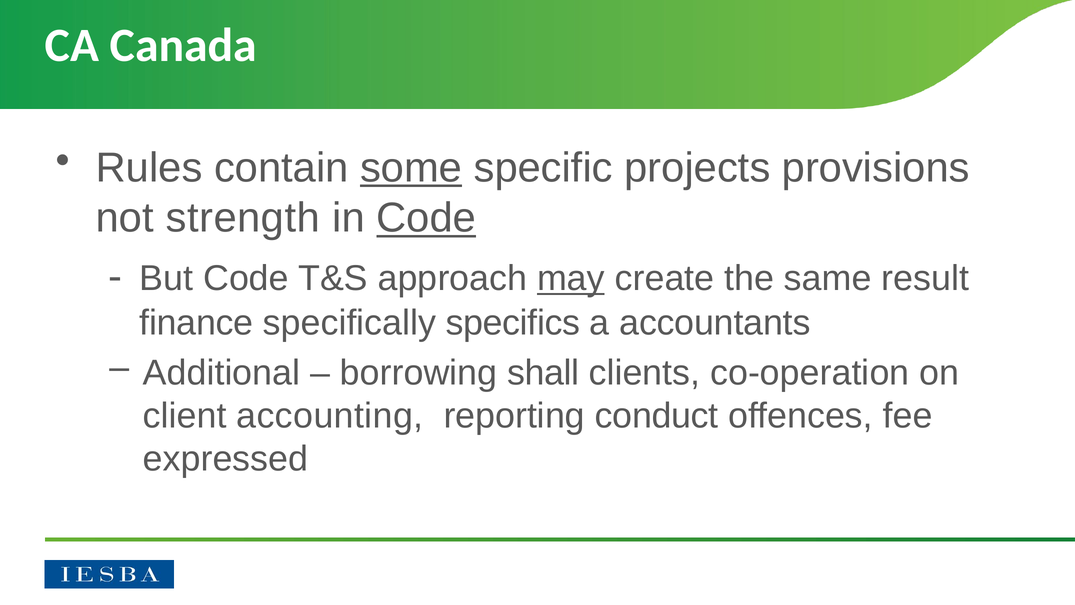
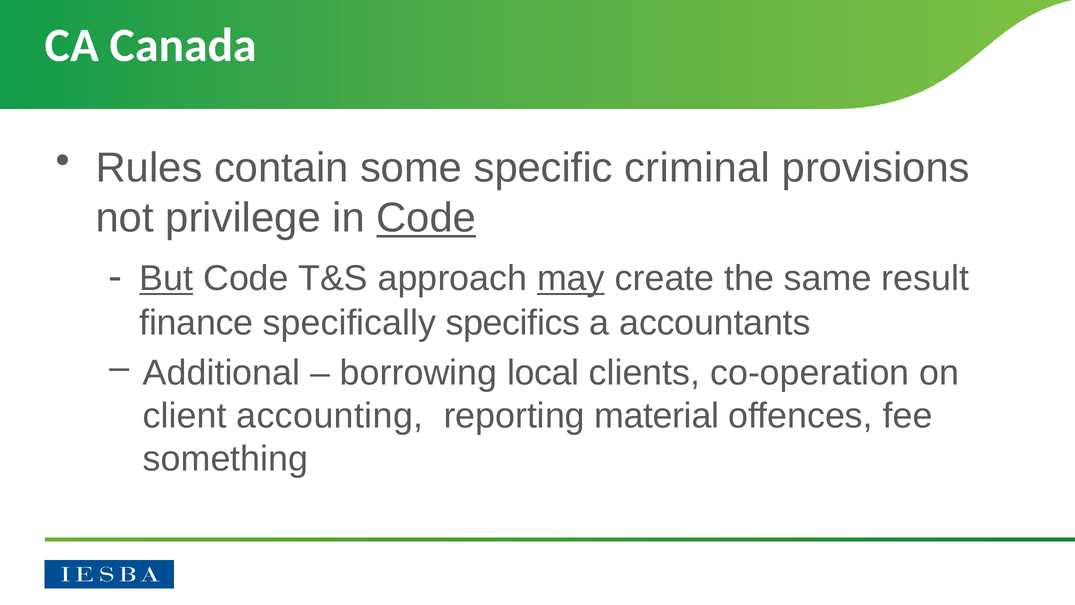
some underline: present -> none
projects: projects -> criminal
strength: strength -> privilege
But underline: none -> present
shall: shall -> local
conduct: conduct -> material
expressed: expressed -> something
